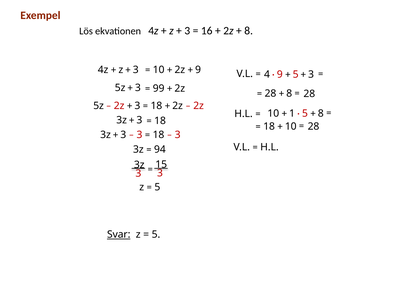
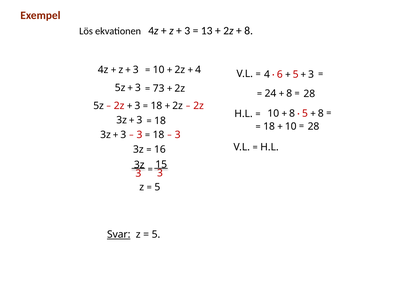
16: 16 -> 13
9 at (198, 70): 9 -> 4
9 at (280, 75): 9 -> 6
99: 99 -> 73
28 at (270, 94): 28 -> 24
1 at (292, 114): 1 -> 8
94: 94 -> 16
